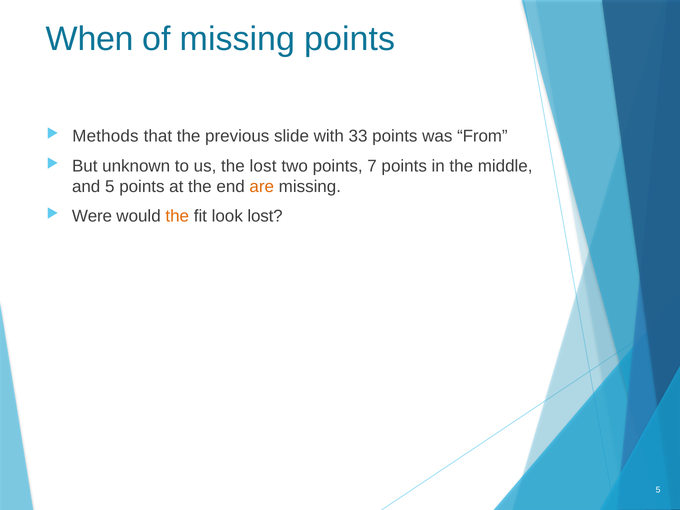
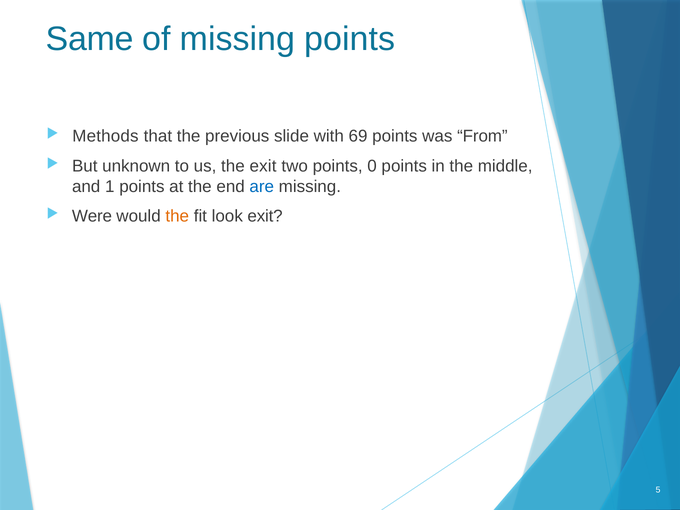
When: When -> Same
33: 33 -> 69
the lost: lost -> exit
7: 7 -> 0
and 5: 5 -> 1
are colour: orange -> blue
look lost: lost -> exit
